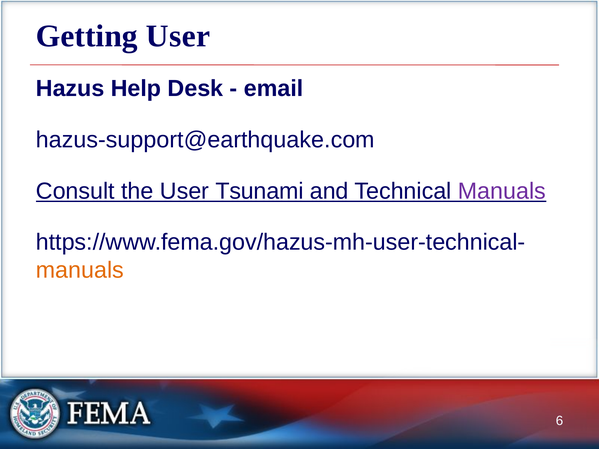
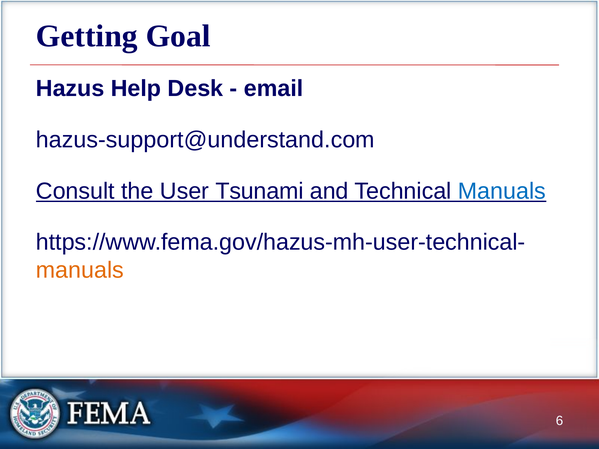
Getting User: User -> Goal
hazus-support@earthquake.com: hazus-support@earthquake.com -> hazus-support@understand.com
Manuals at (502, 191) colour: purple -> blue
